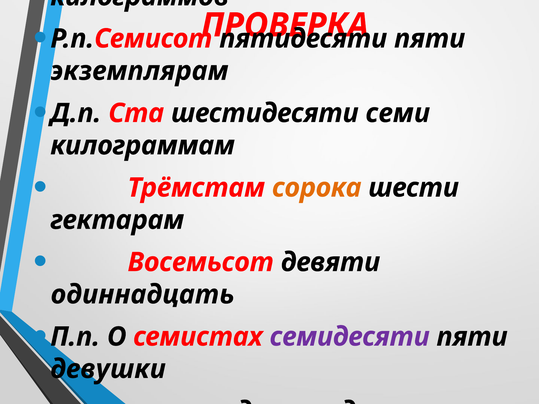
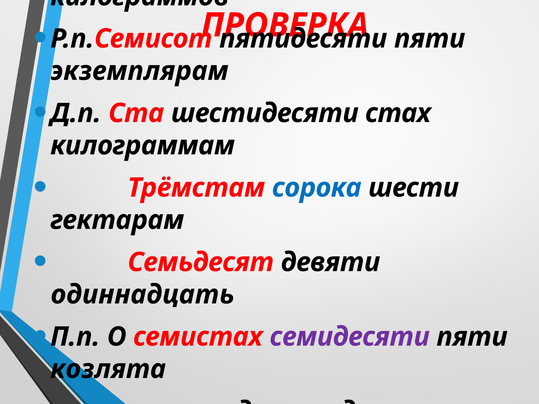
семи: семи -> стах
сорока colour: orange -> blue
Восемьсот: Восемьсот -> Семьдесят
девушки: девушки -> козлята
